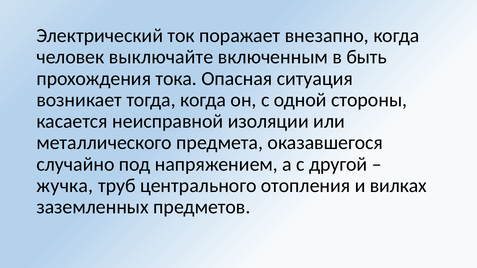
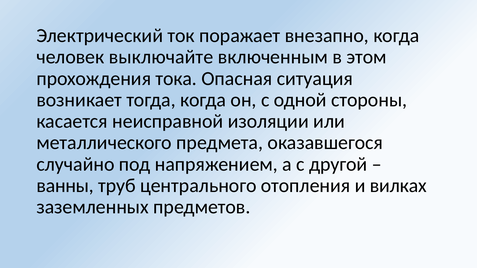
быть: быть -> этом
жучка: жучка -> ванны
